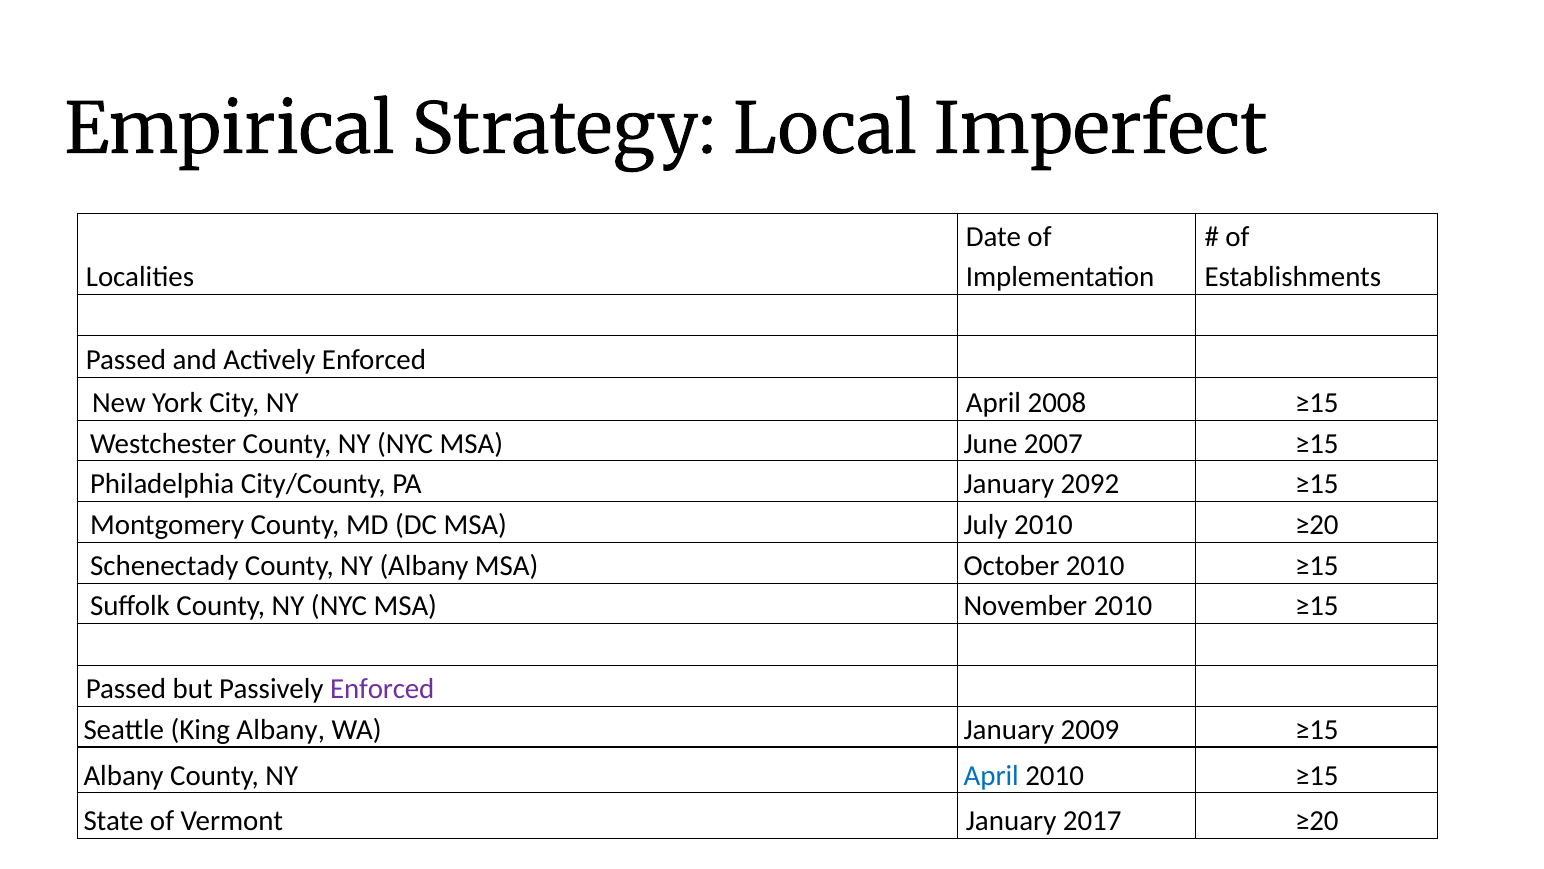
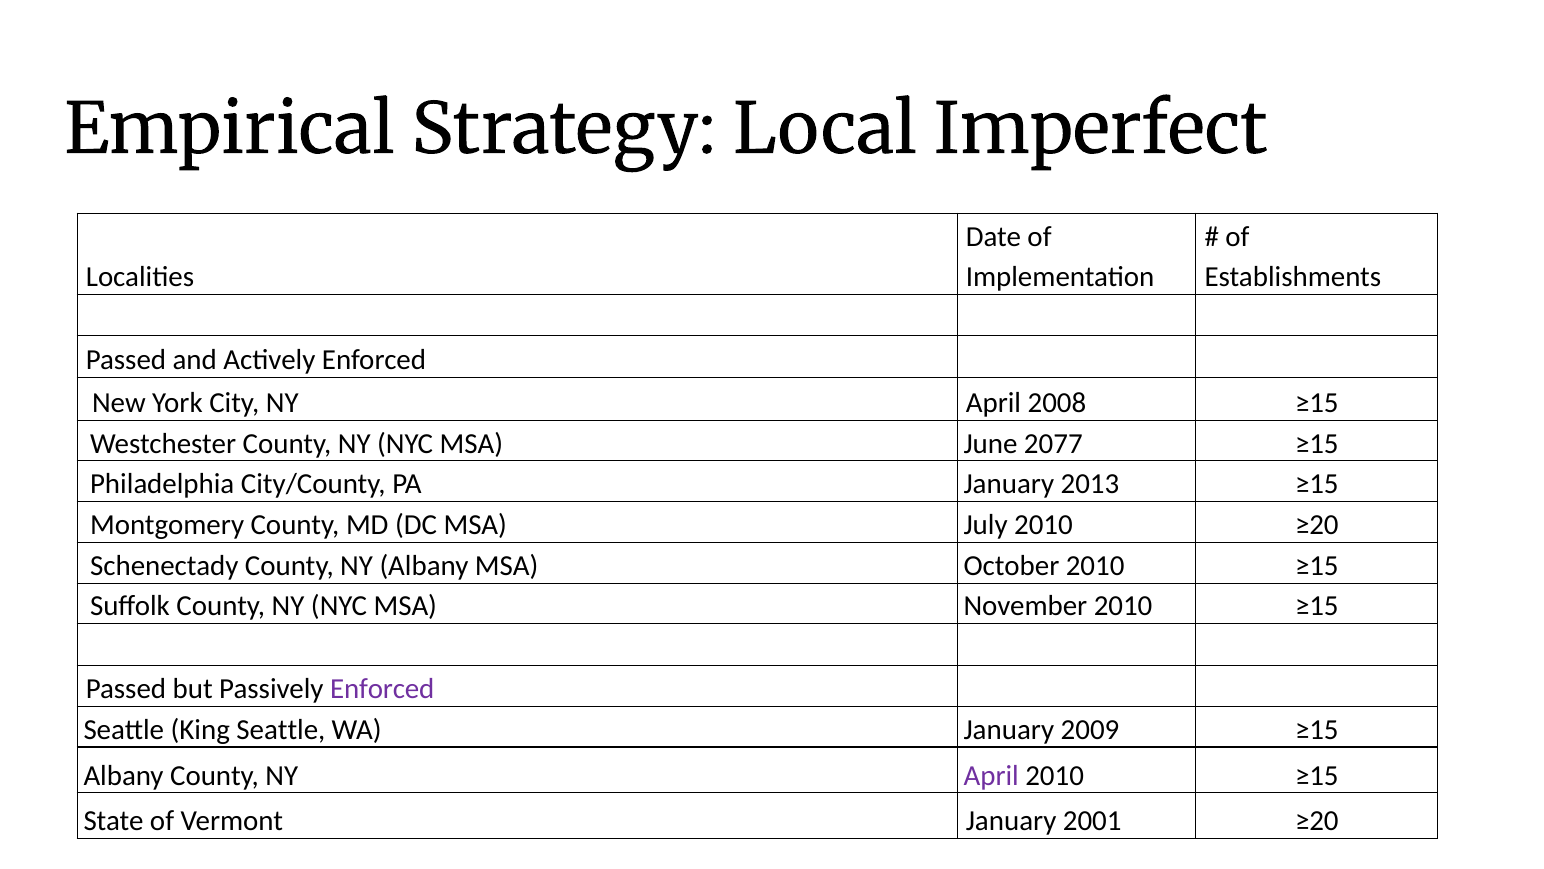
2007: 2007 -> 2077
2092: 2092 -> 2013
King Albany: Albany -> Seattle
April at (991, 775) colour: blue -> purple
2017: 2017 -> 2001
